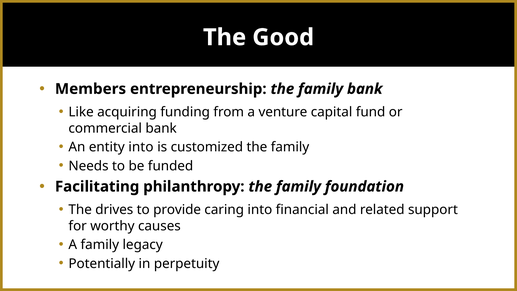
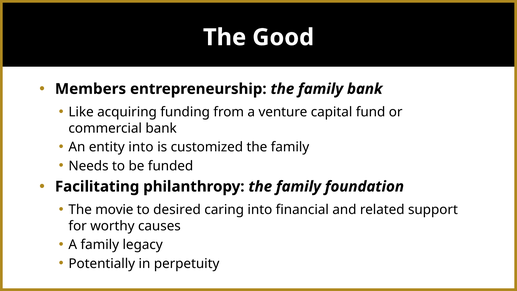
drives: drives -> movie
provide: provide -> desired
